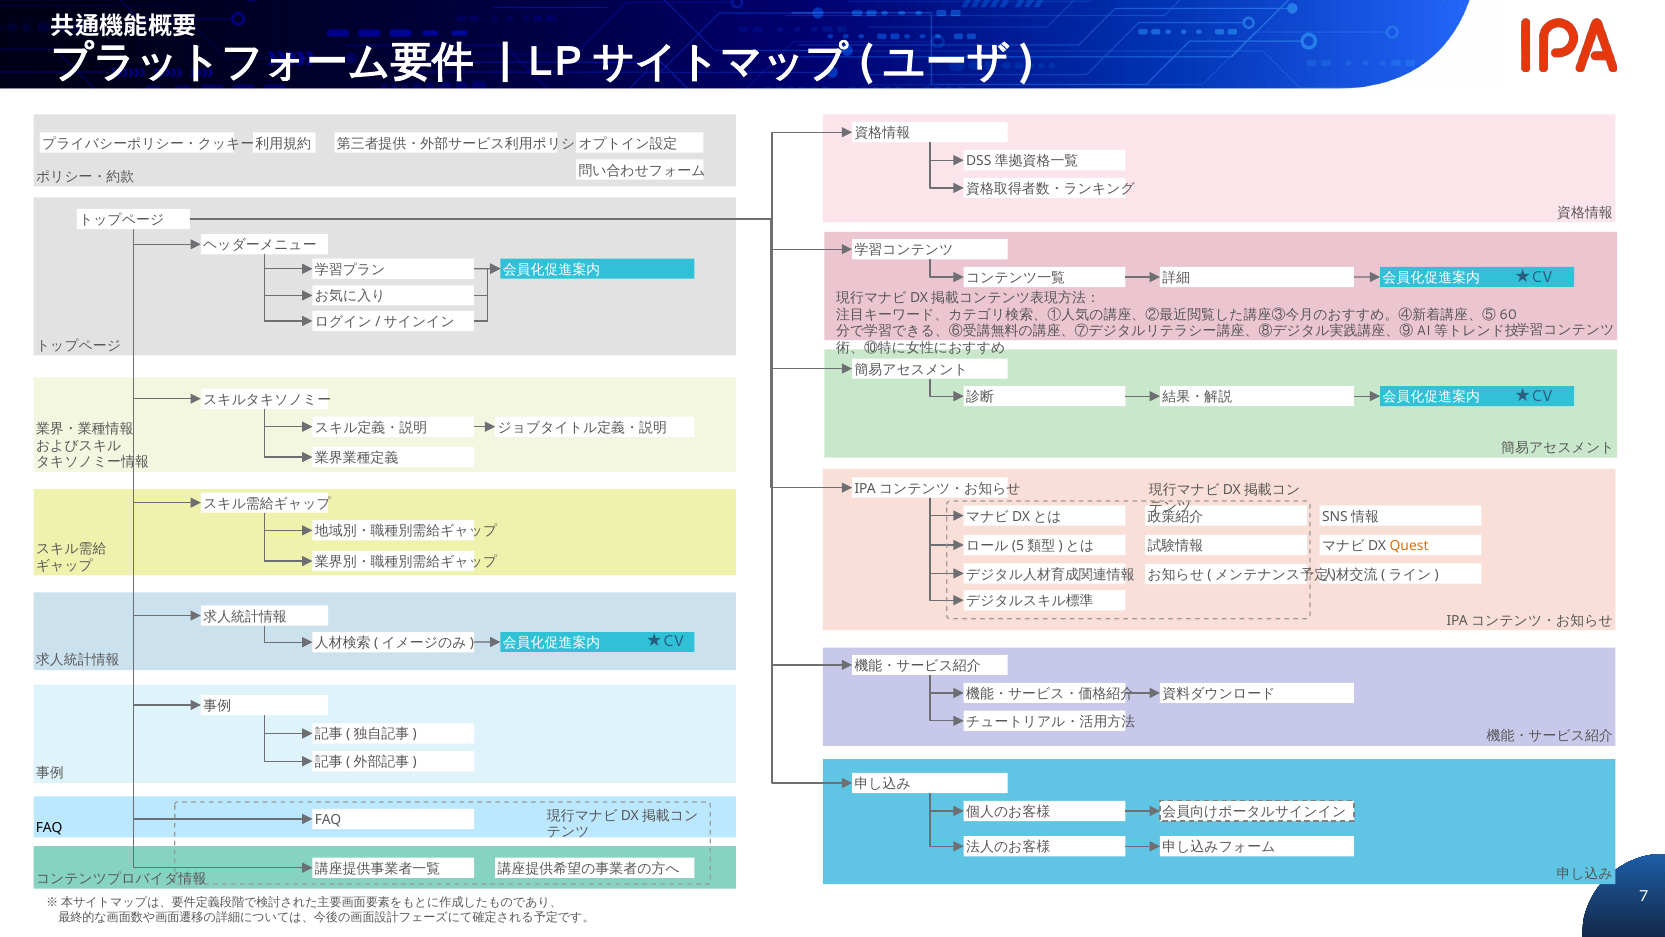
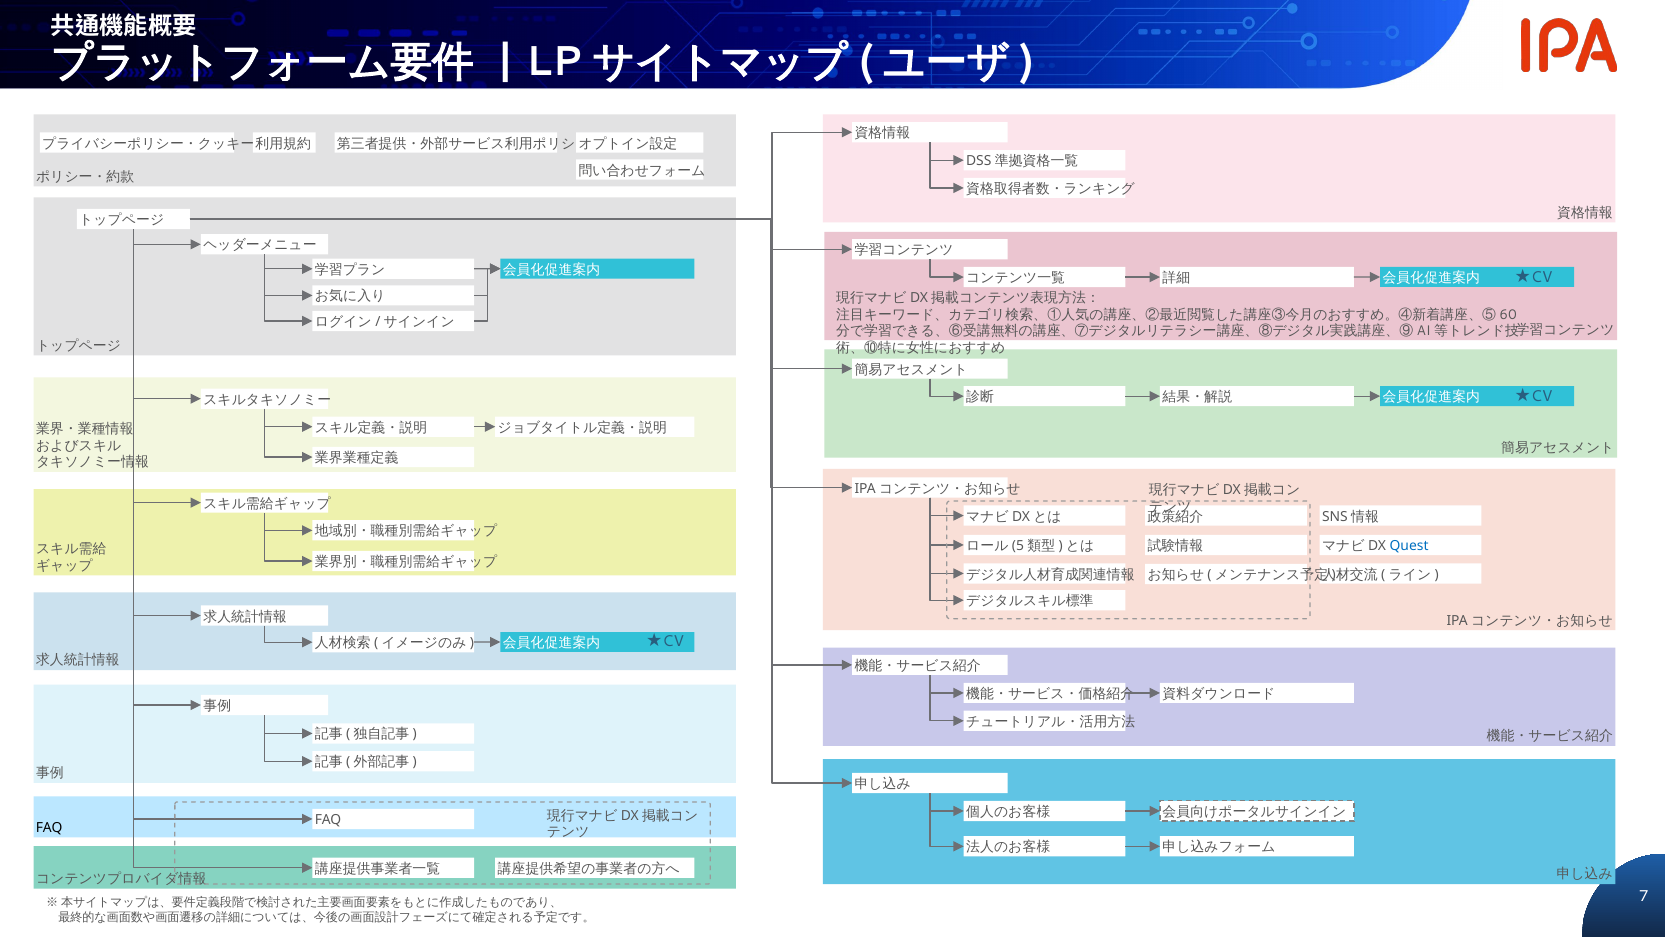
Quest colour: orange -> blue
